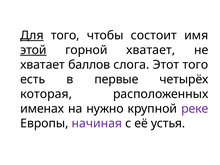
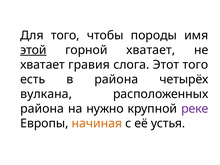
Для underline: present -> none
состоит: состоит -> породы
баллов: баллов -> гравия
в первые: первые -> района
которая: которая -> вулкана
именах at (42, 109): именах -> района
начиная colour: purple -> orange
